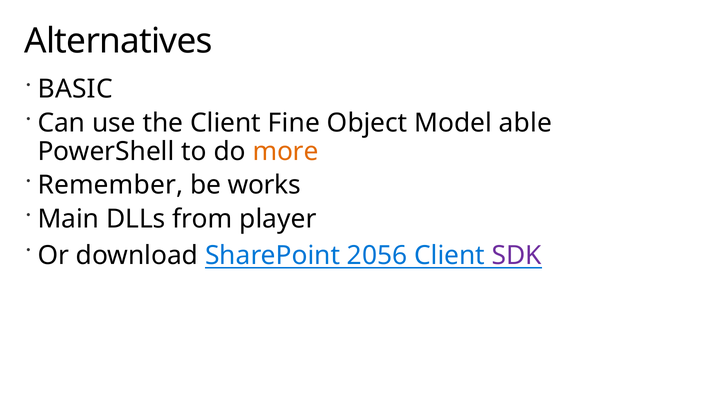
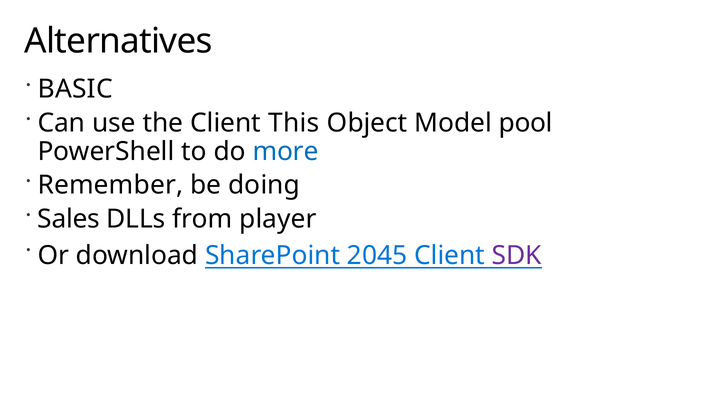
Fine: Fine -> This
able: able -> pool
more colour: orange -> blue
works: works -> doing
Main: Main -> Sales
2056: 2056 -> 2045
